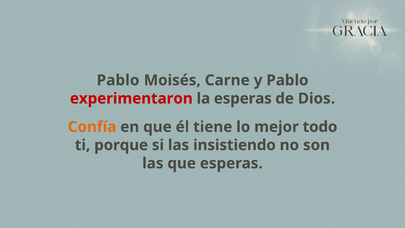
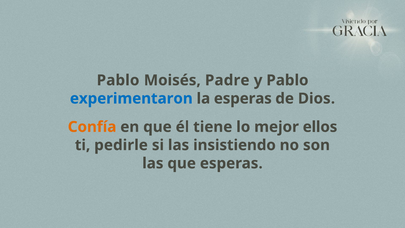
Carne: Carne -> Padre
experimentaron colour: red -> blue
todo: todo -> ellos
porque: porque -> pedirle
